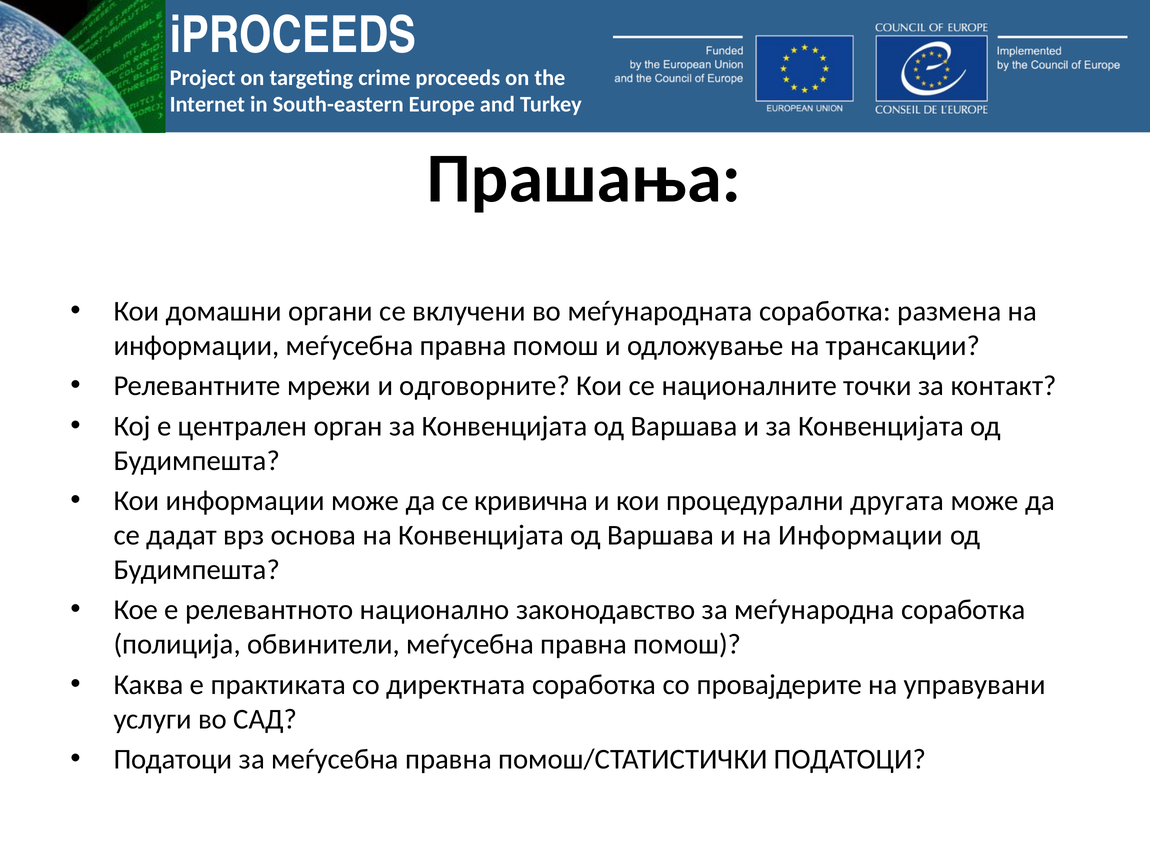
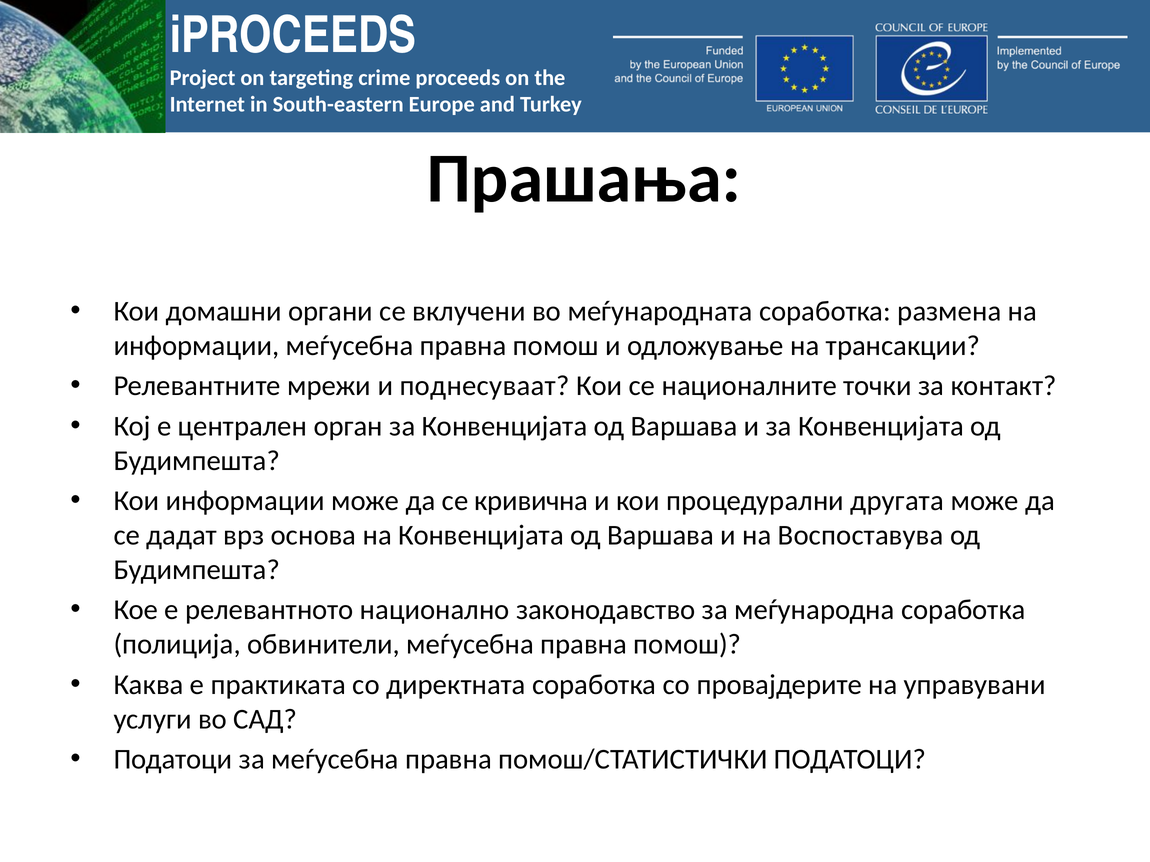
одговорните: одговорните -> поднесуваат
и на Информации: Информации -> Воспоставува
